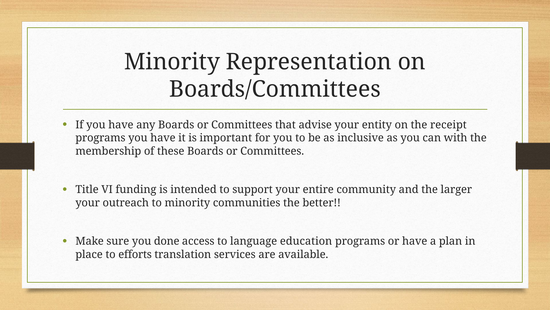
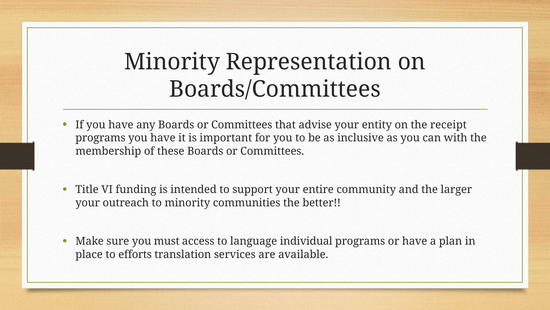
done: done -> must
education: education -> individual
